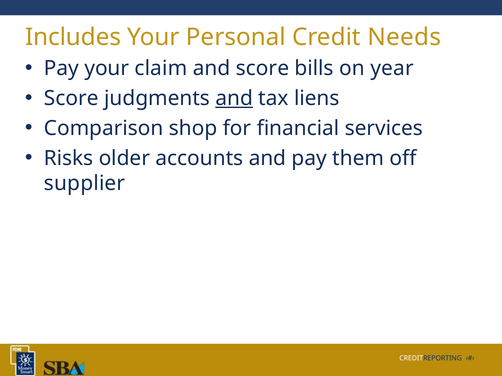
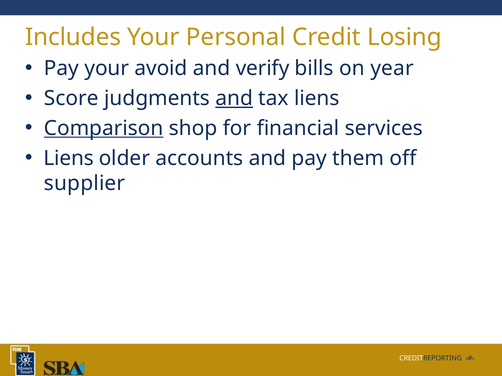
Needs: Needs -> Losing
claim: claim -> avoid
and score: score -> verify
Comparison underline: none -> present
Risks at (69, 158): Risks -> Liens
